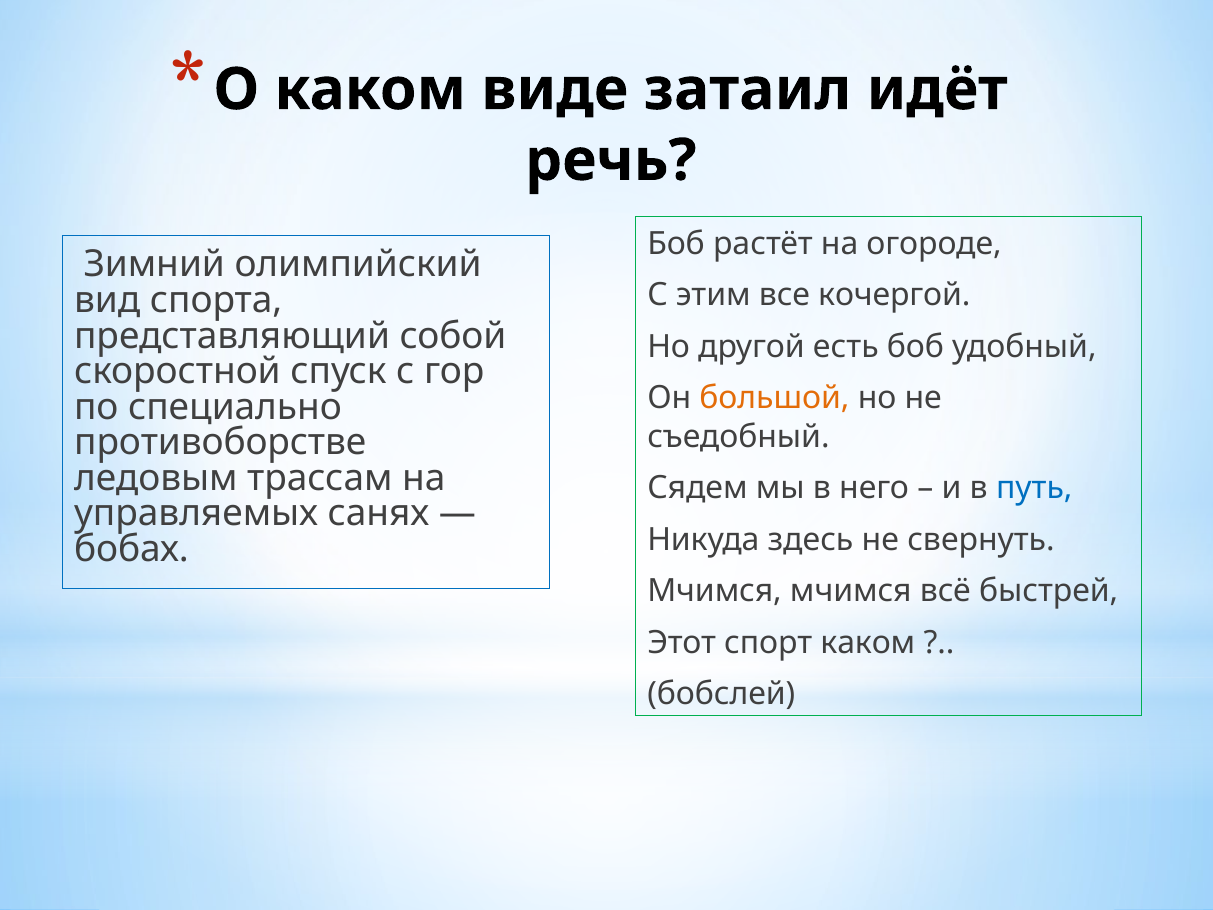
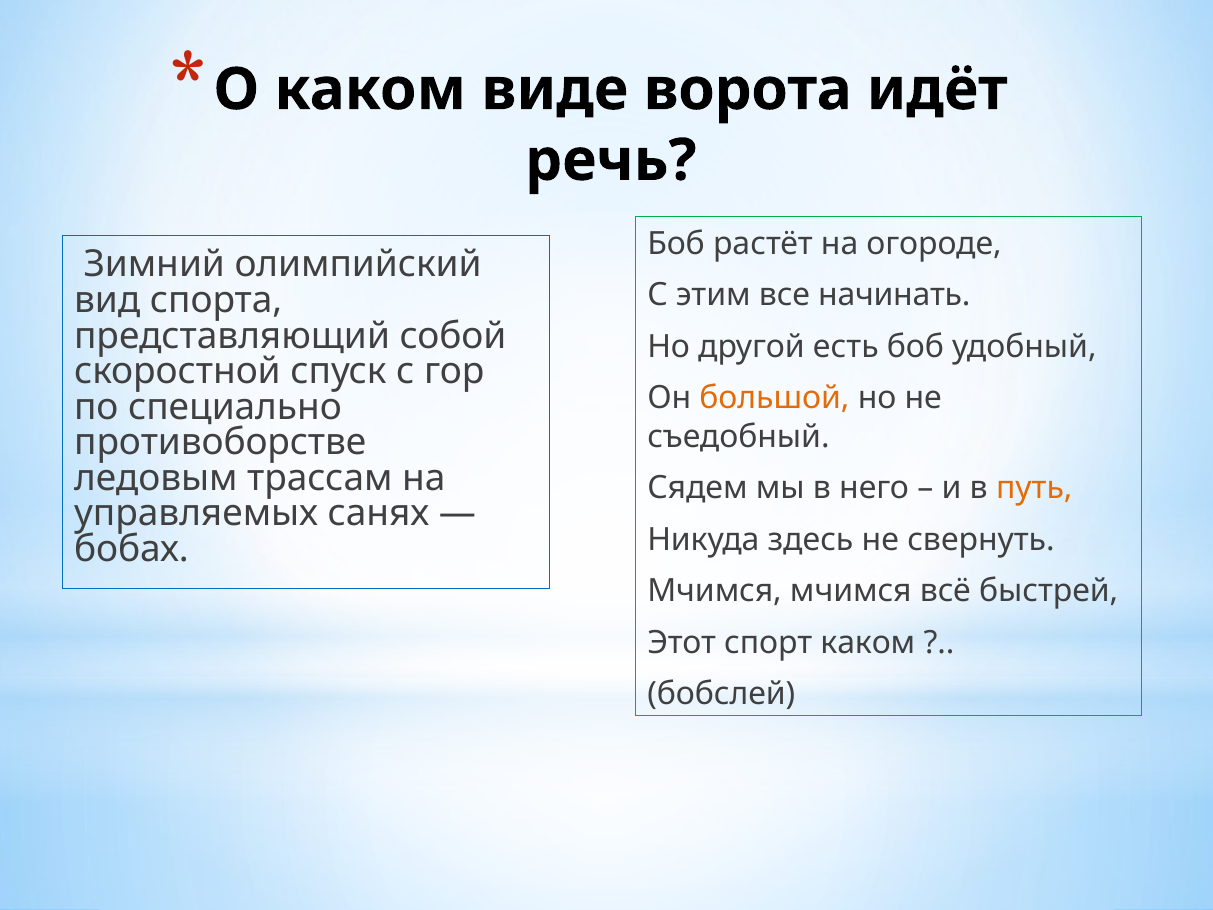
затаил: затаил -> ворота
кочергой: кочергой -> начинать
путь colour: blue -> orange
